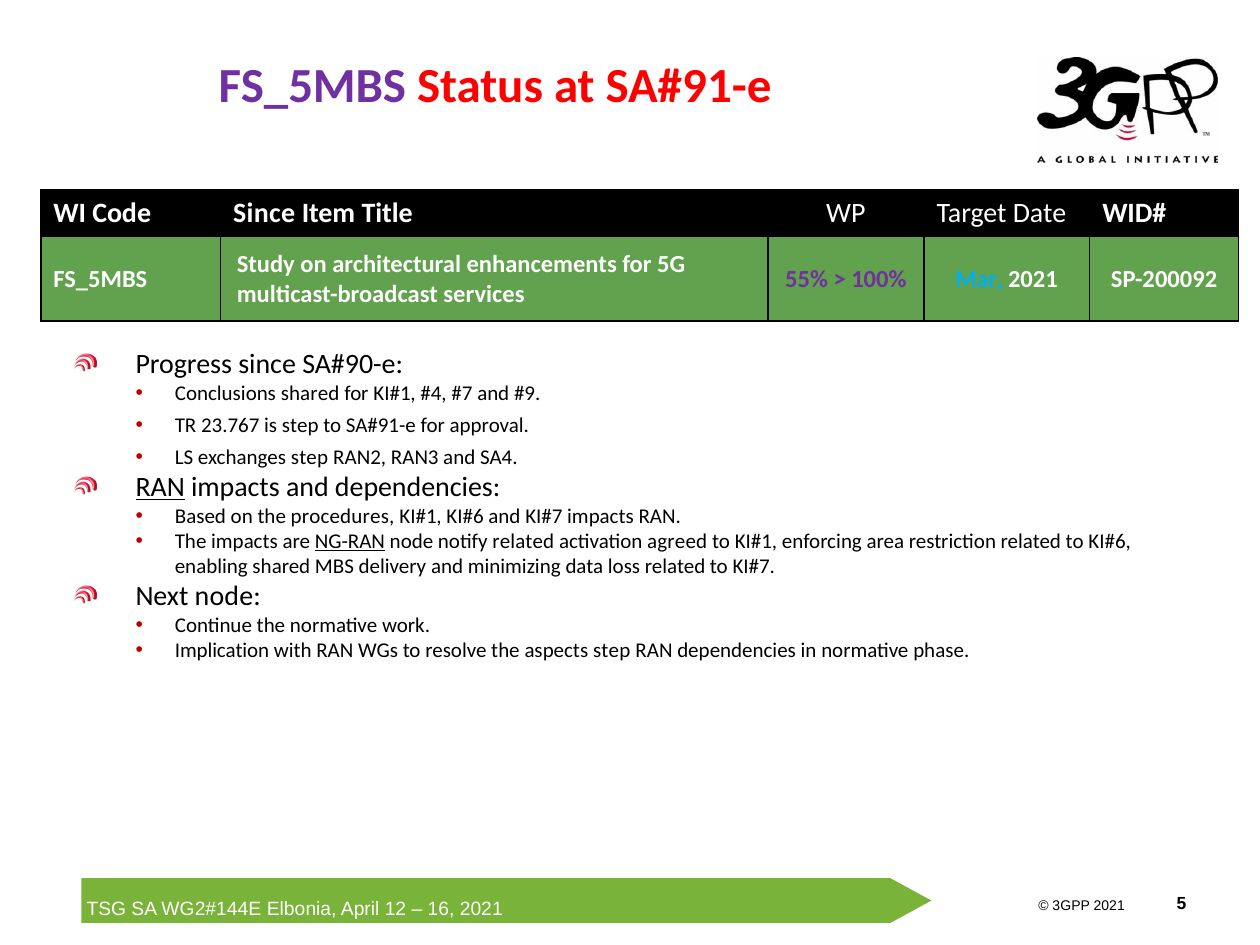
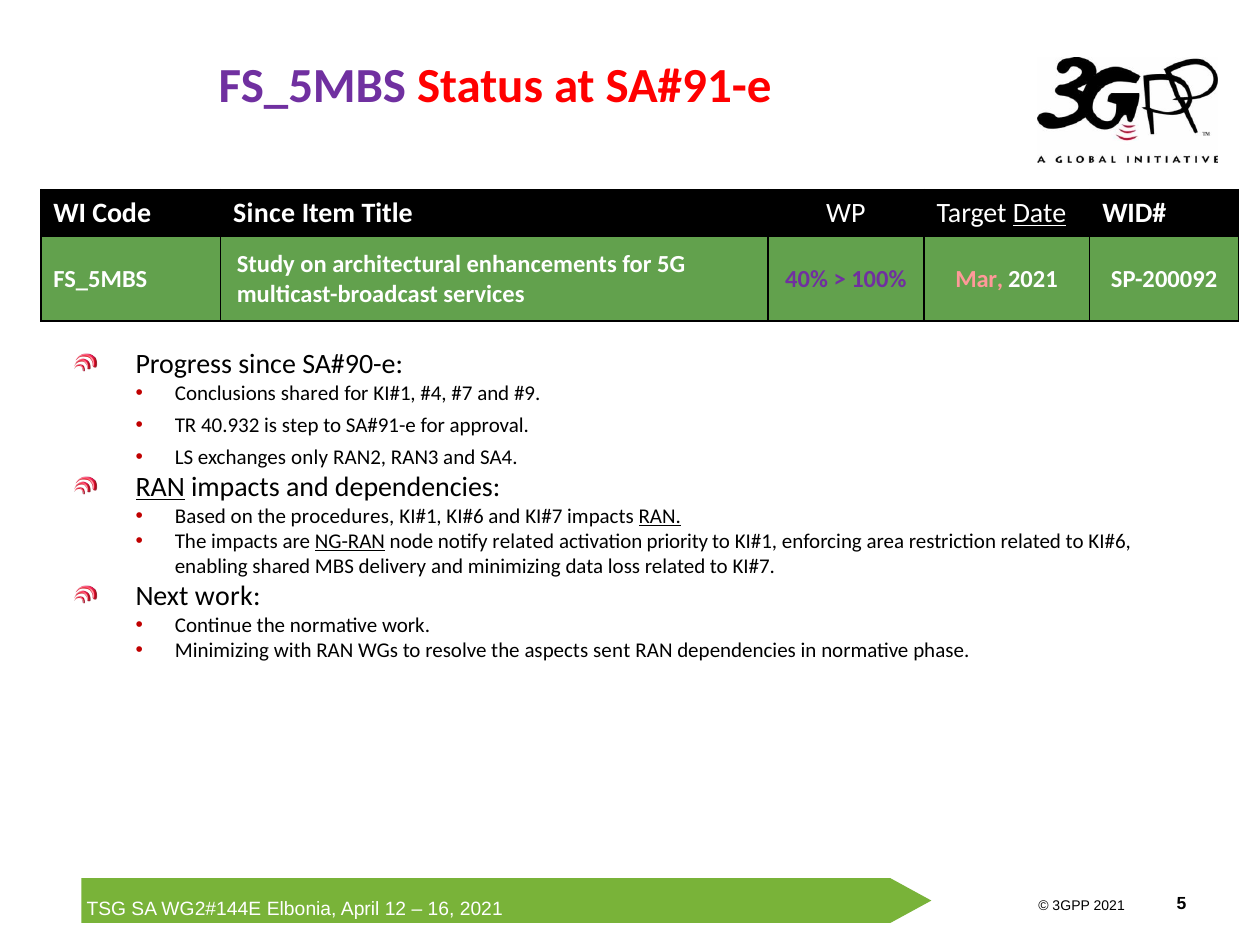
Date underline: none -> present
55%: 55% -> 40%
Mar colour: light blue -> pink
23.767: 23.767 -> 40.932
exchanges step: step -> only
RAN at (660, 516) underline: none -> present
agreed: agreed -> priority
Next node: node -> work
Implication at (222, 651): Implication -> Minimizing
aspects step: step -> sent
